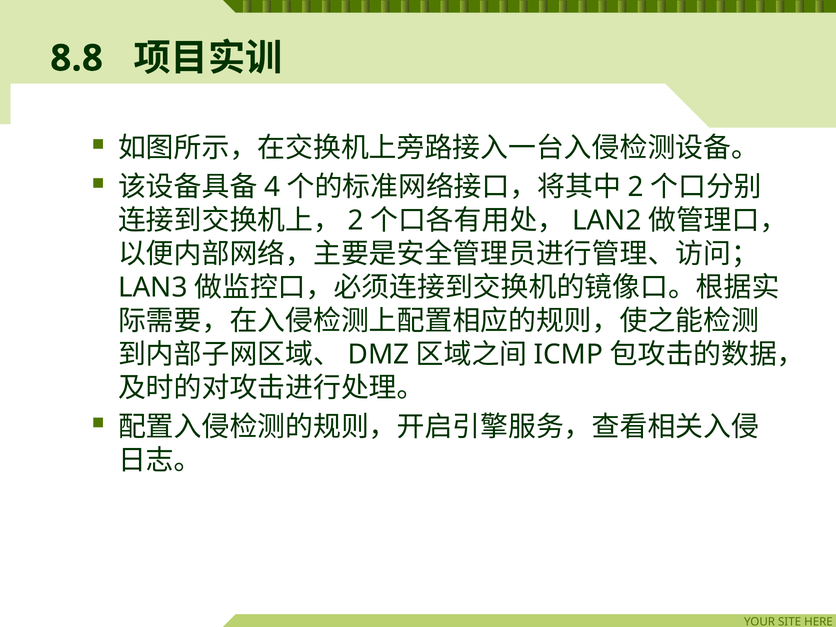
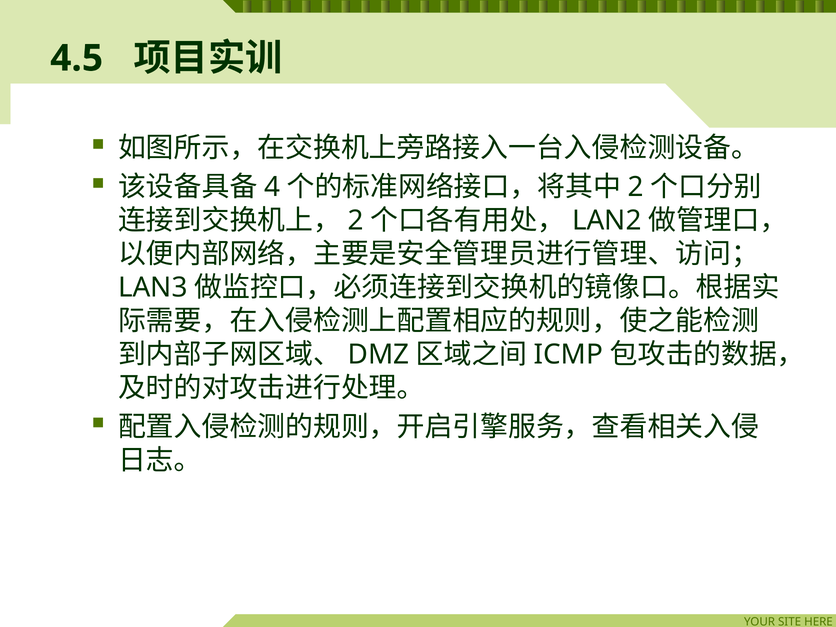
8.8: 8.8 -> 4.5
